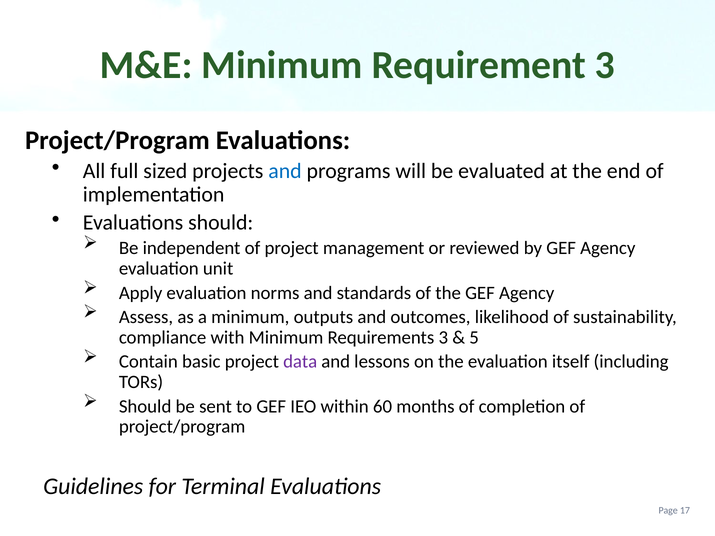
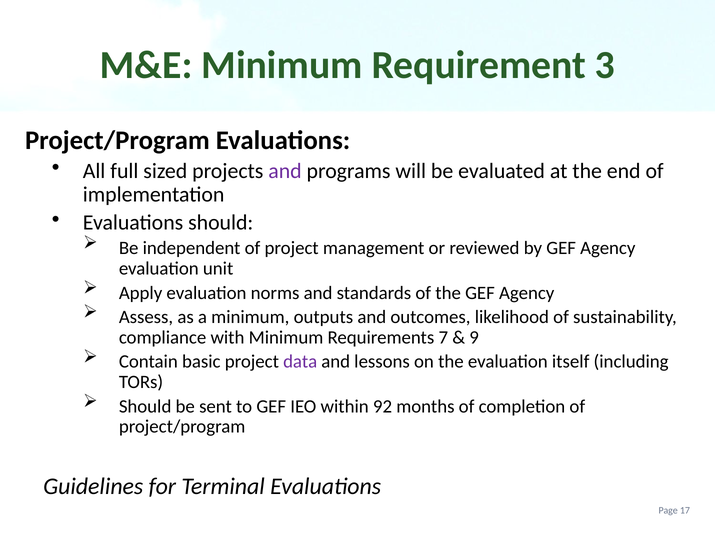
and at (285, 171) colour: blue -> purple
Requirements 3: 3 -> 7
5: 5 -> 9
60: 60 -> 92
